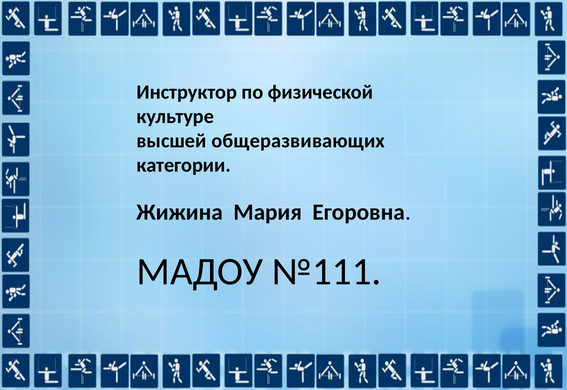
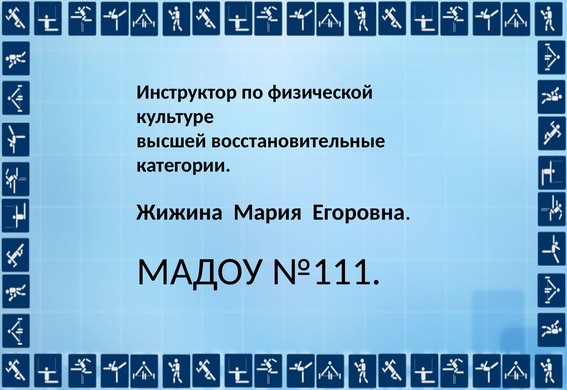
общеразвивающих: общеразвивающих -> восстановительные
